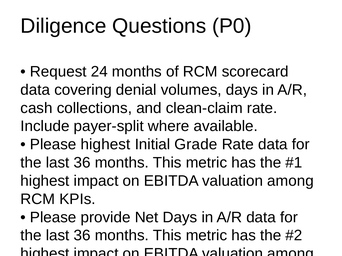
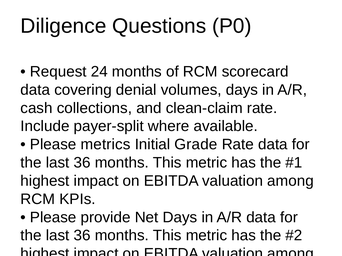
Please highest: highest -> metrics
